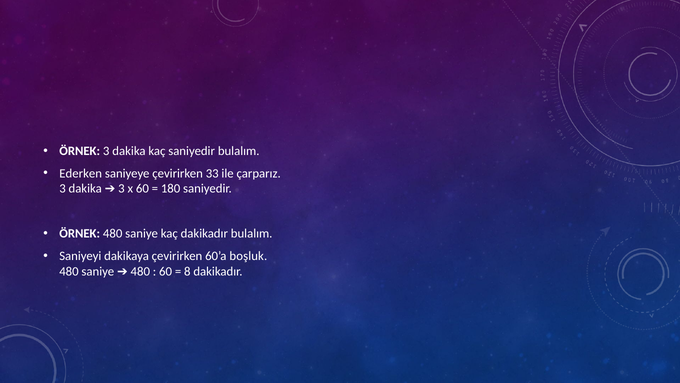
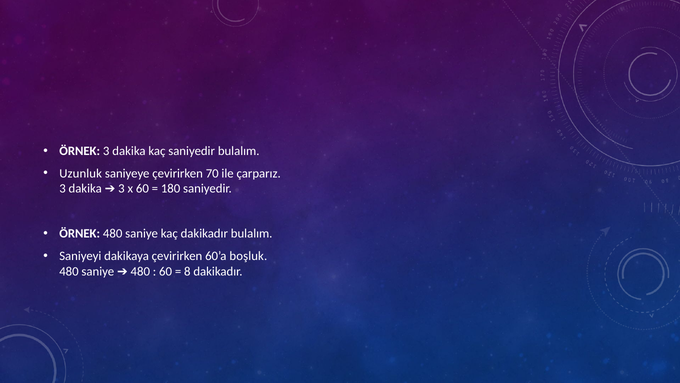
Ederken: Ederken -> Uzunluk
33: 33 -> 70
